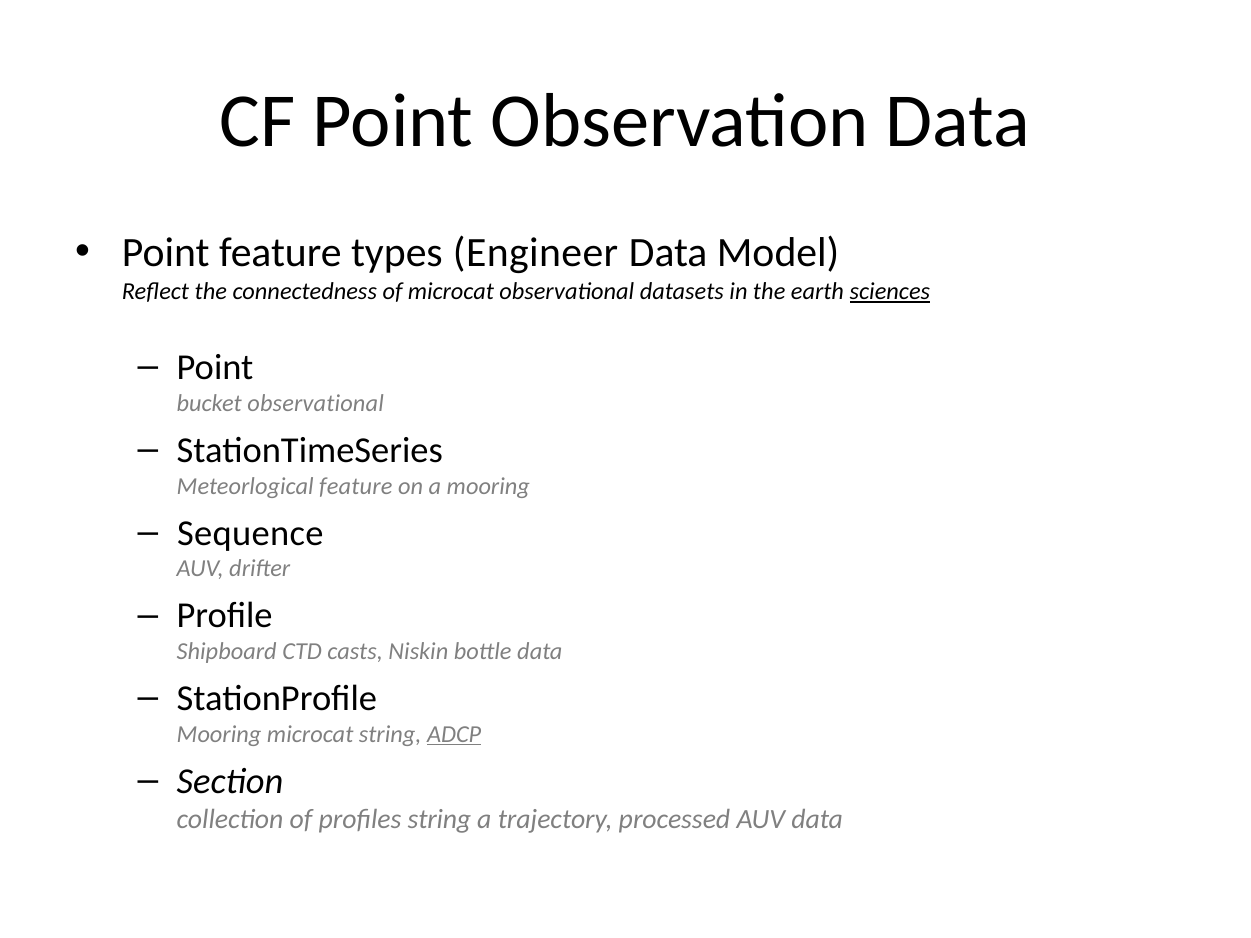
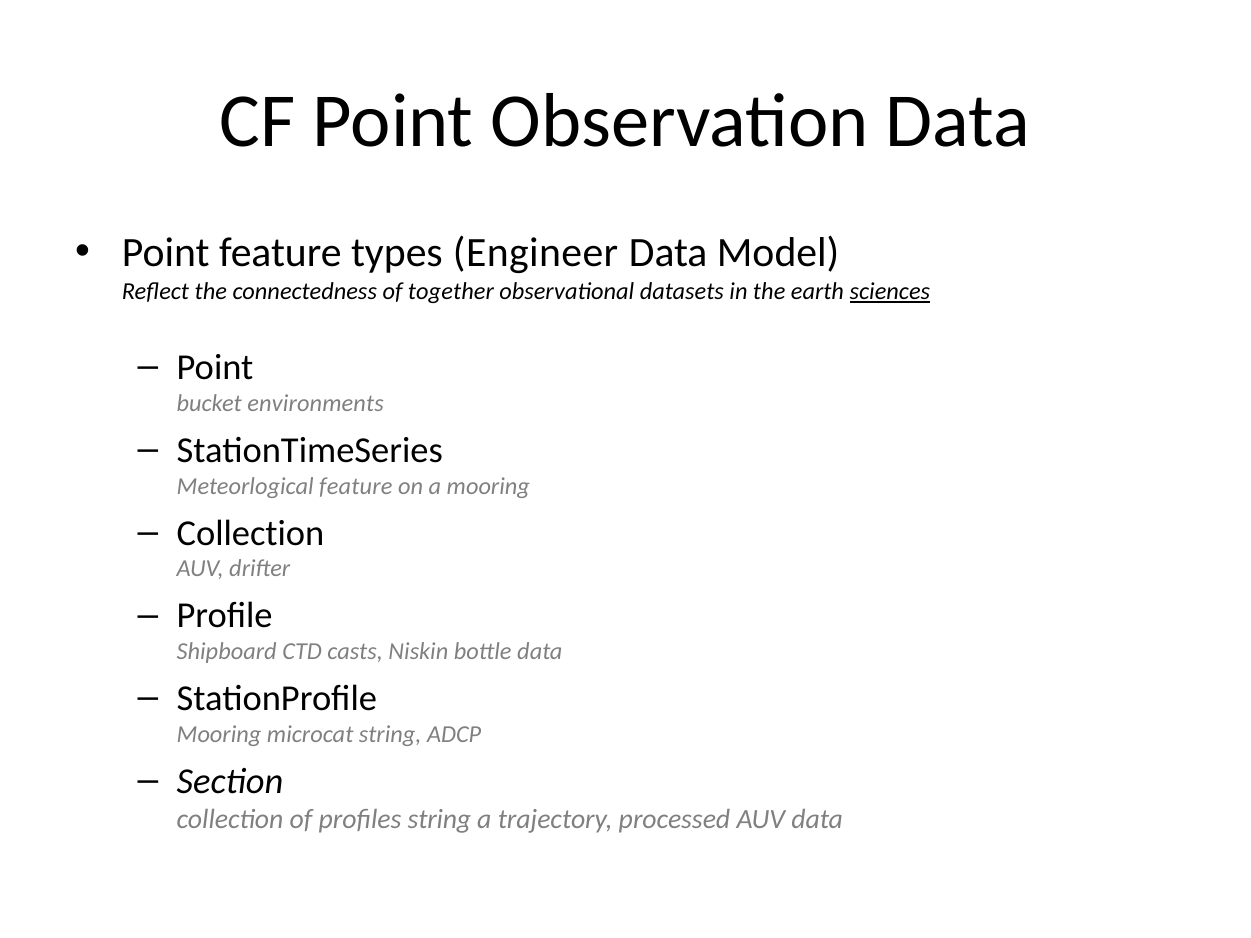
of microcat: microcat -> together
bucket observational: observational -> environments
Sequence at (250, 533): Sequence -> Collection
ADCP underline: present -> none
